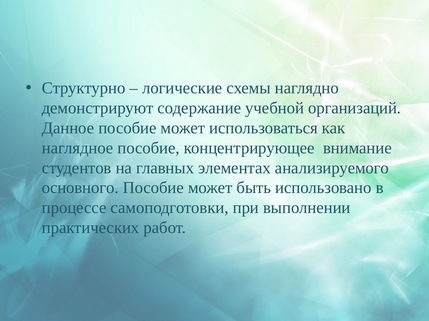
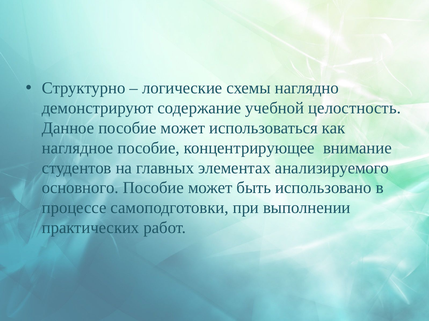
организаций: организаций -> целостность
